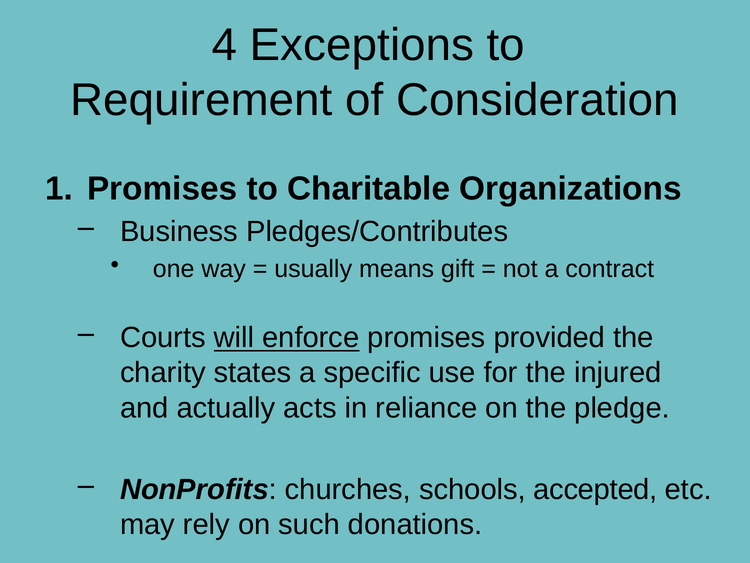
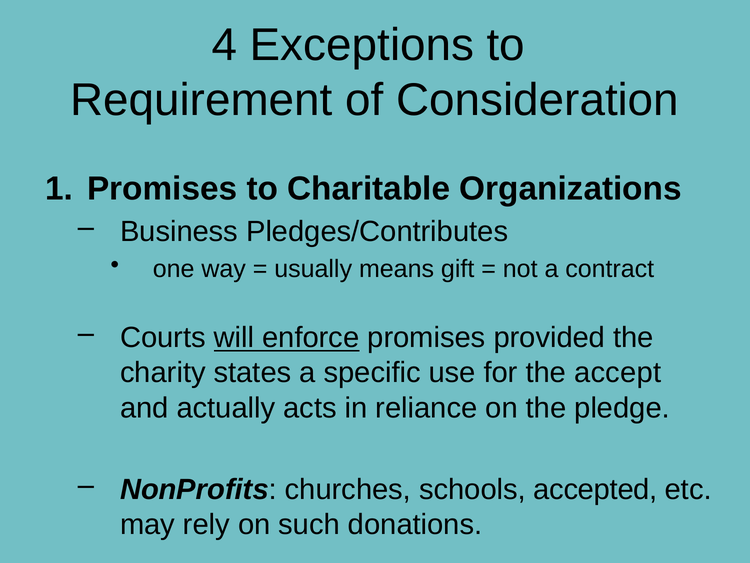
injured: injured -> accept
